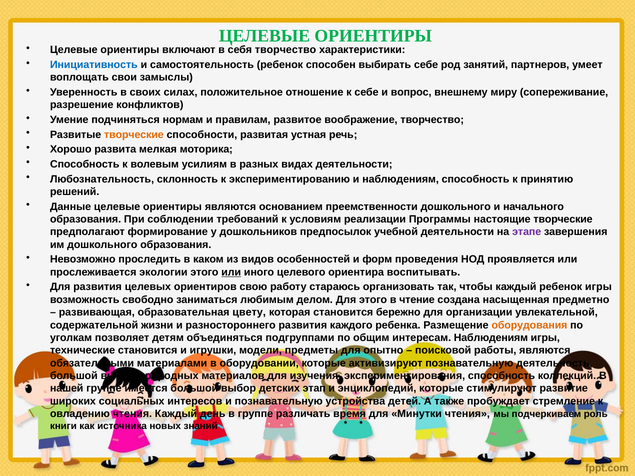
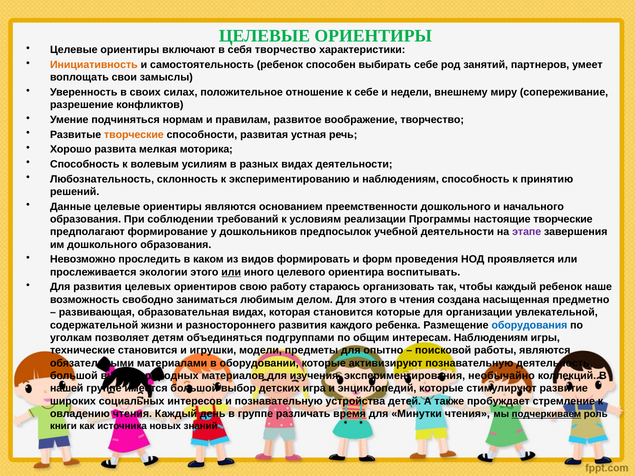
Инициативность colour: blue -> orange
вопрос: вопрос -> недели
особенностей: особенностей -> формировать
ребенок игры: игры -> наше
в чтение: чтение -> чтения
образовательная цвету: цвету -> видах
становится бережно: бережно -> которые
оборудования colour: orange -> blue
экспериментирования способность: способность -> необычайно
этап: этап -> игра
подчеркиваем underline: none -> present
